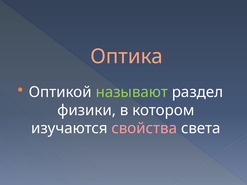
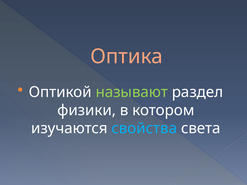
свойства colour: pink -> light blue
